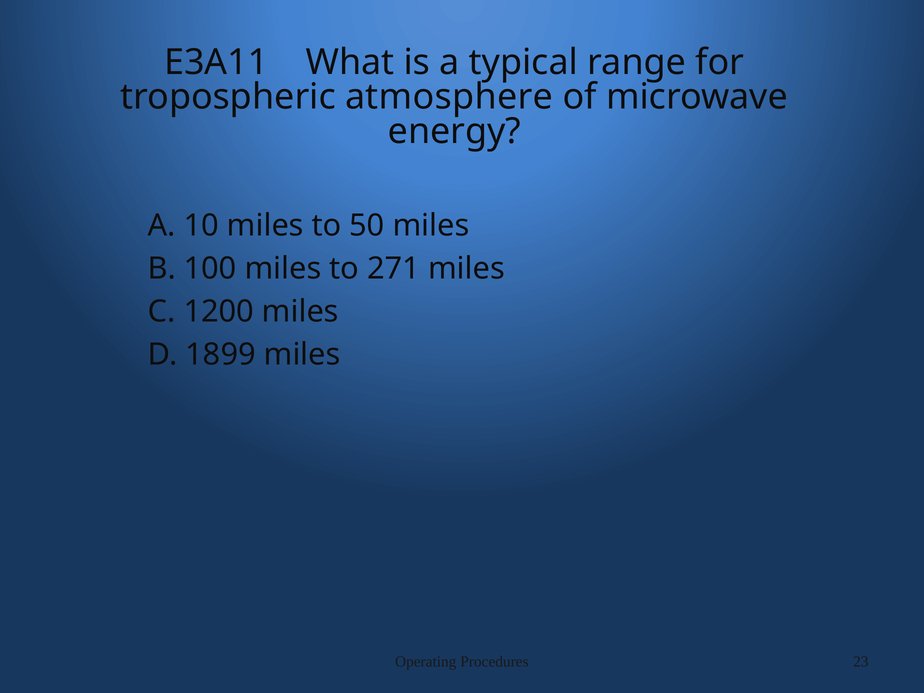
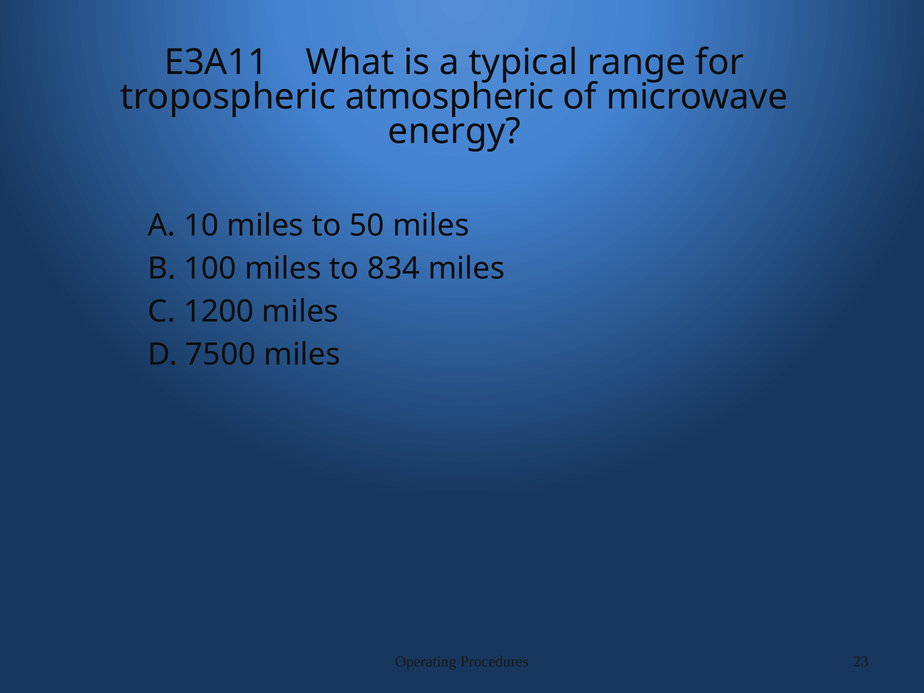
atmosphere: atmosphere -> atmospheric
271: 271 -> 834
1899: 1899 -> 7500
